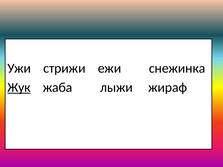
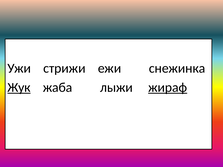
жираф underline: none -> present
